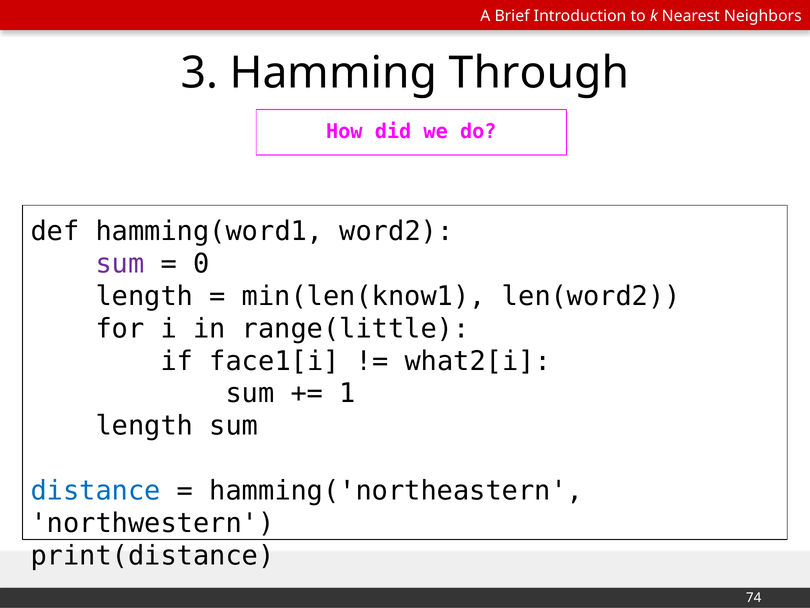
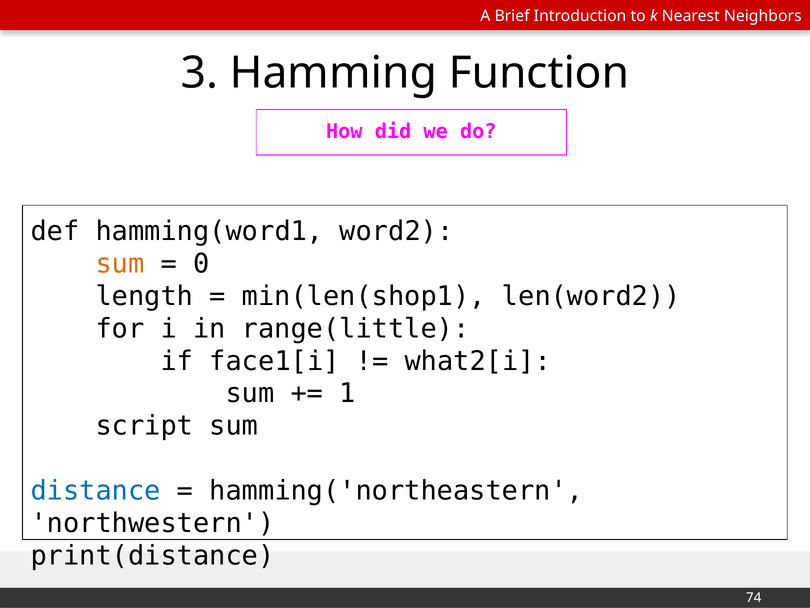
Through: Through -> Function
sum at (120, 264) colour: purple -> orange
min(len(know1: min(len(know1 -> min(len(shop1
length at (144, 426): length -> script
